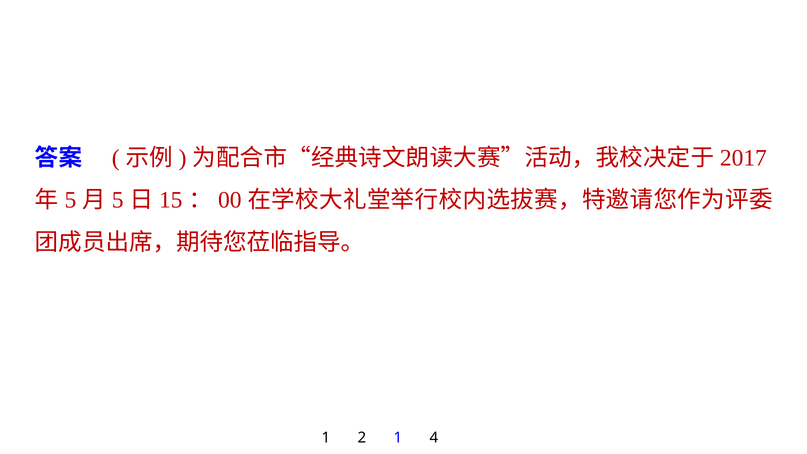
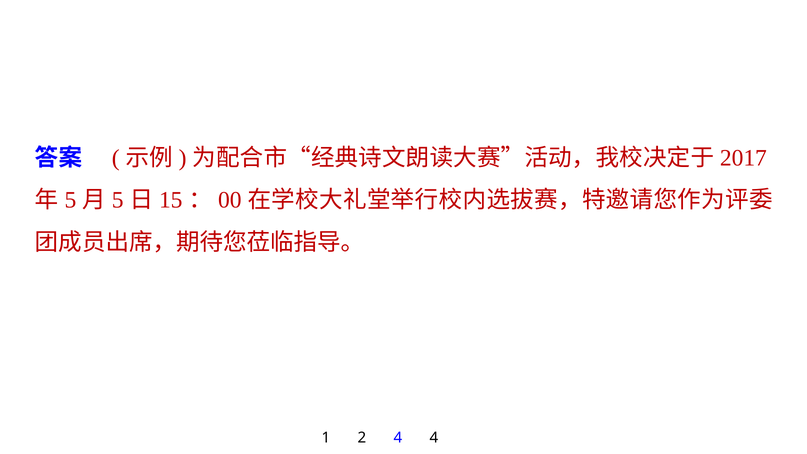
2 1: 1 -> 4
